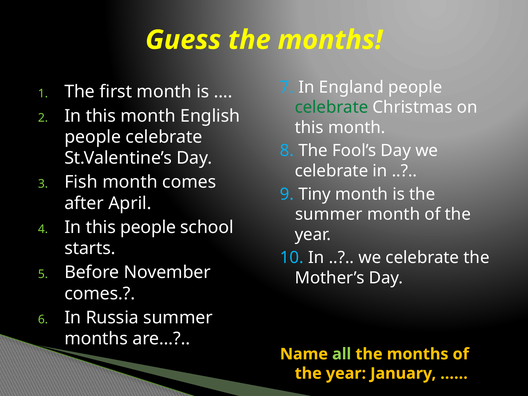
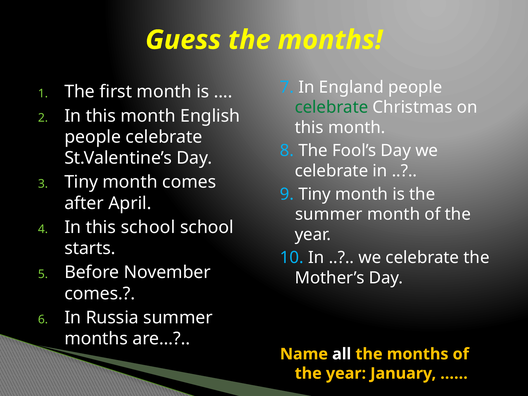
Fish at (81, 182): Fish -> Tiny
this people: people -> school
all colour: light green -> white
